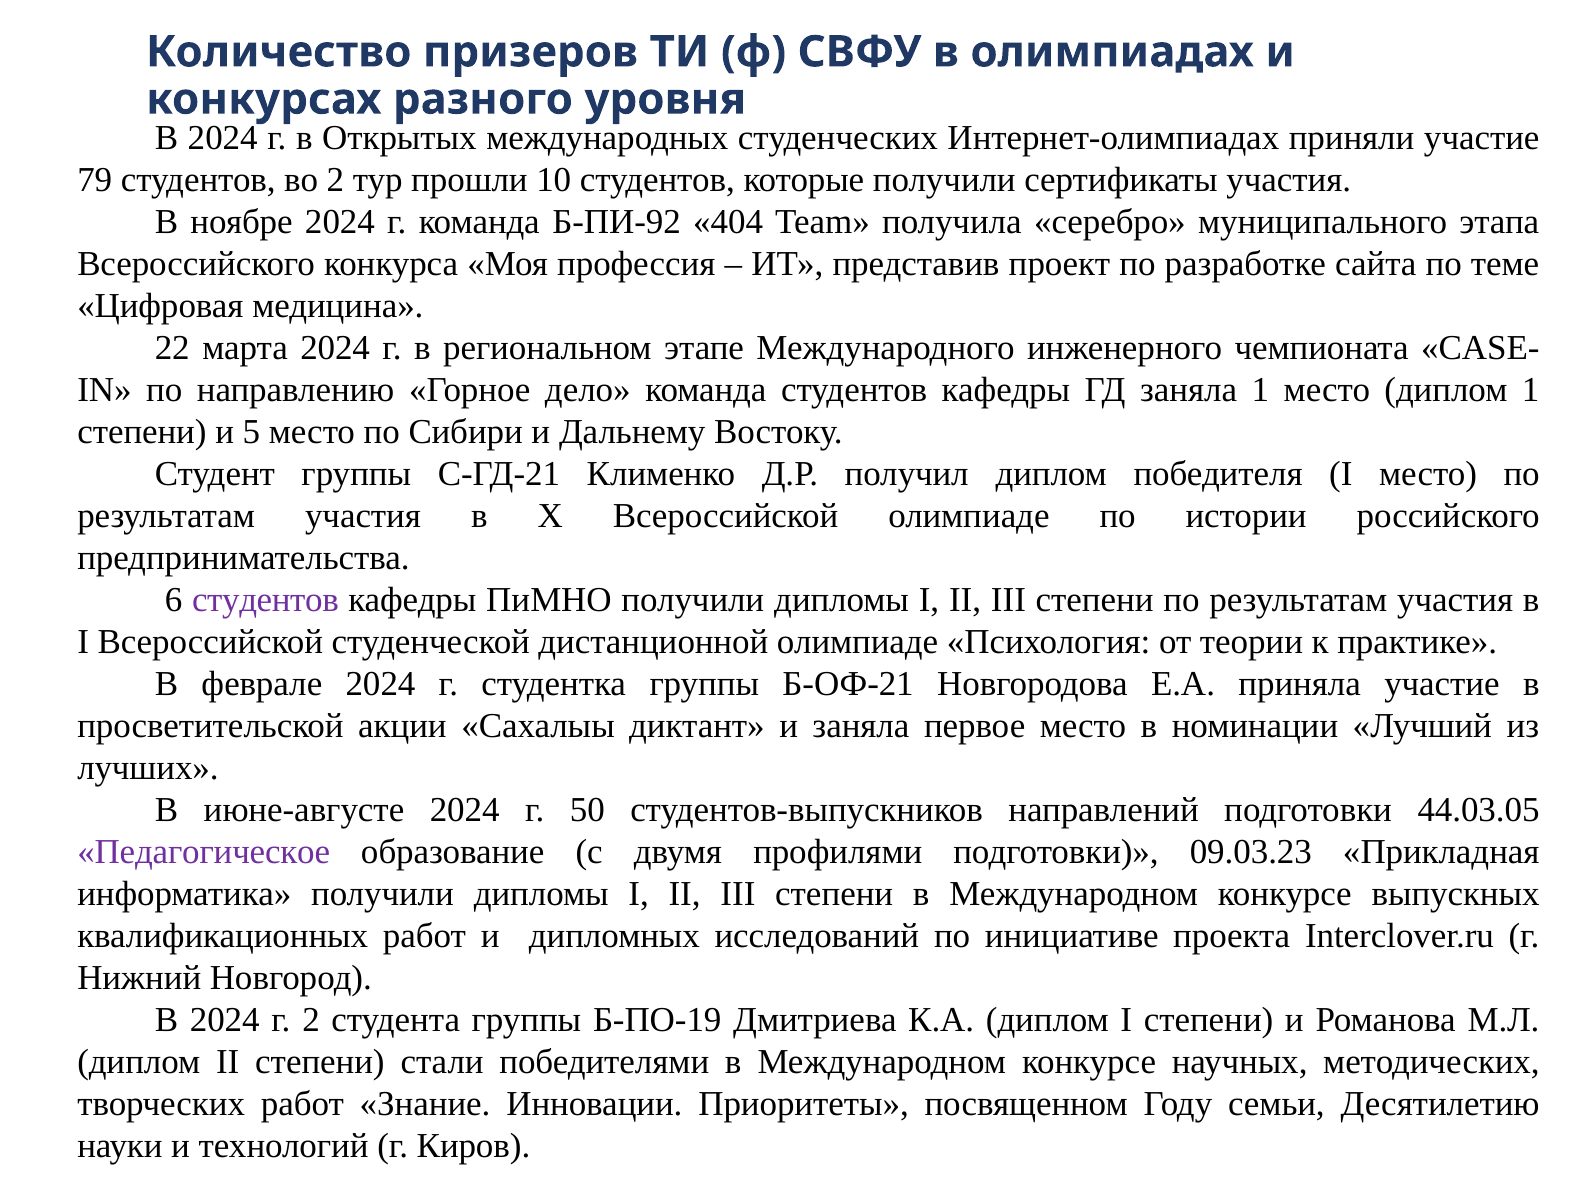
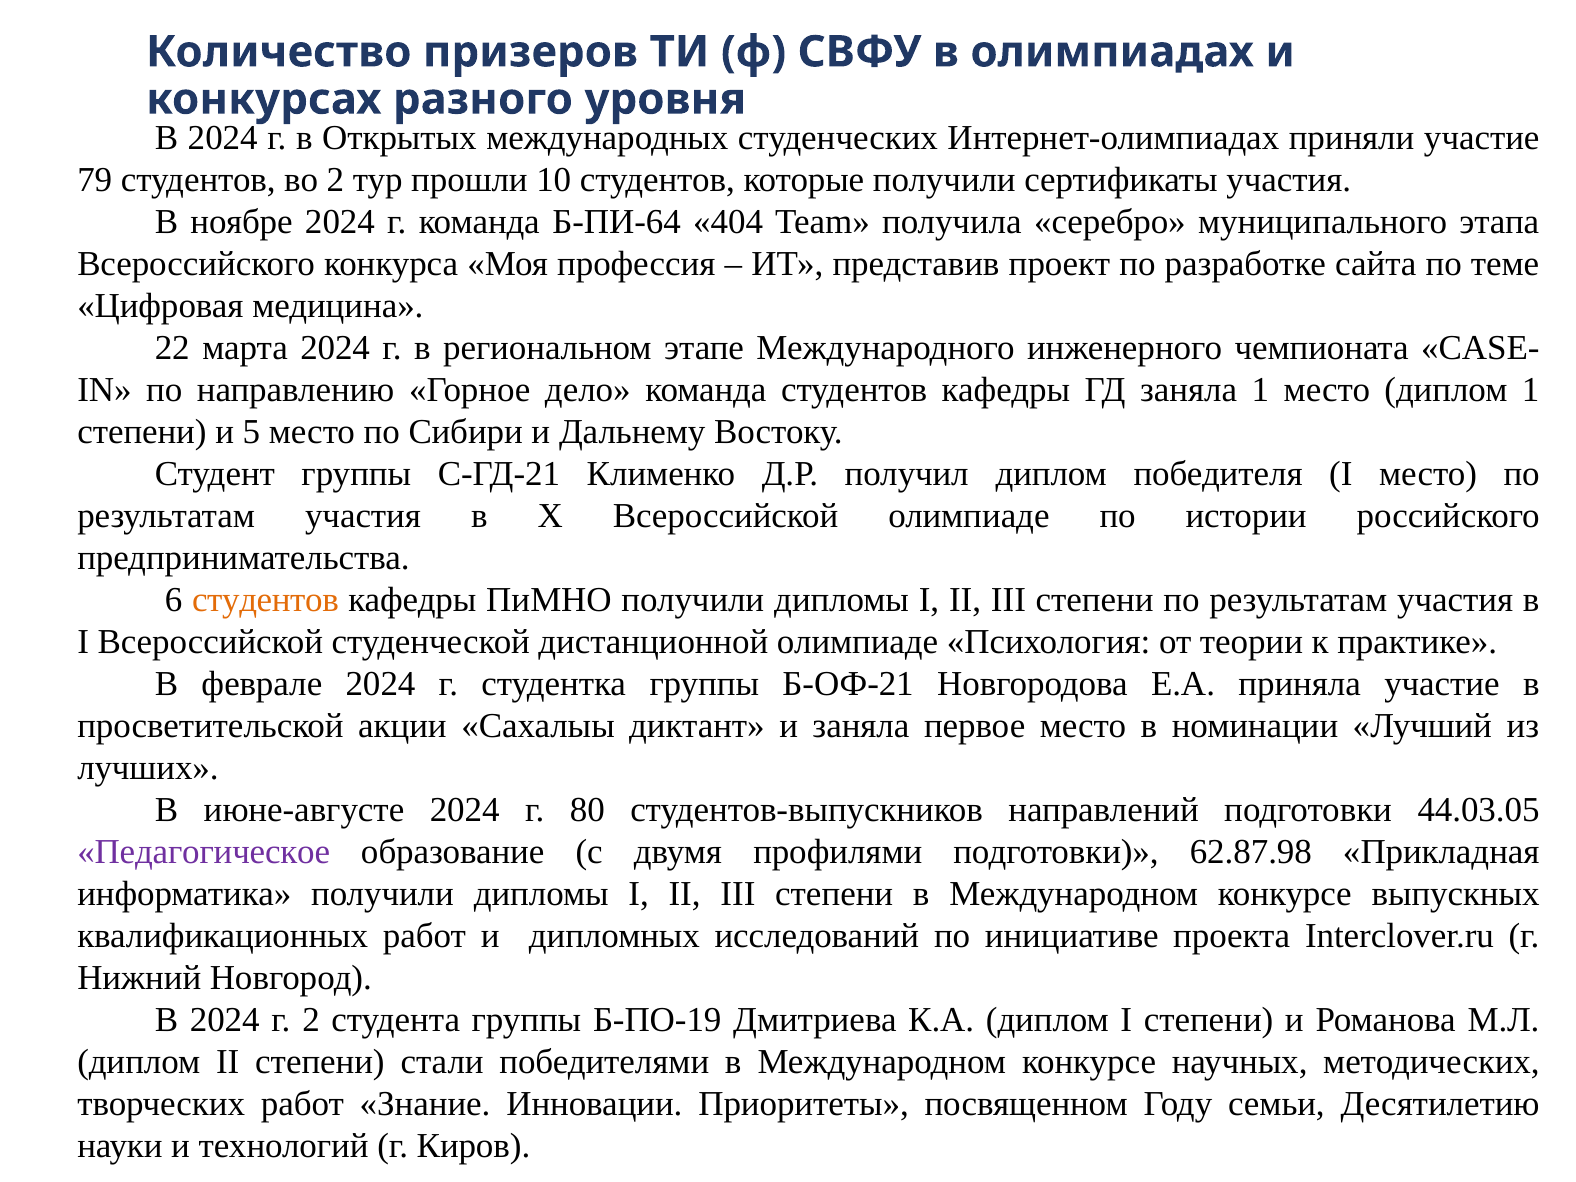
Б-ПИ-92: Б-ПИ-92 -> Б-ПИ-64
студентов at (265, 600) colour: purple -> orange
50: 50 -> 80
09.03.23: 09.03.23 -> 62.87.98
